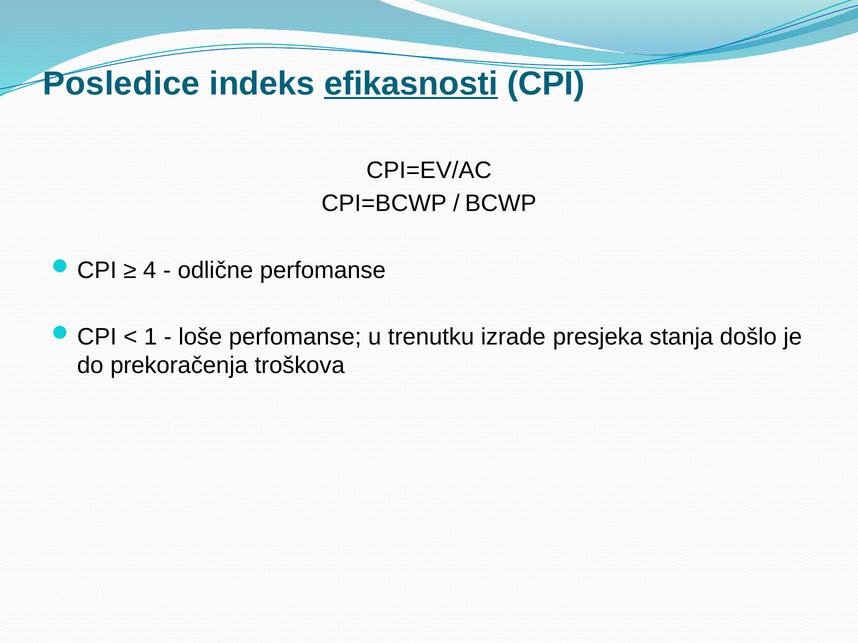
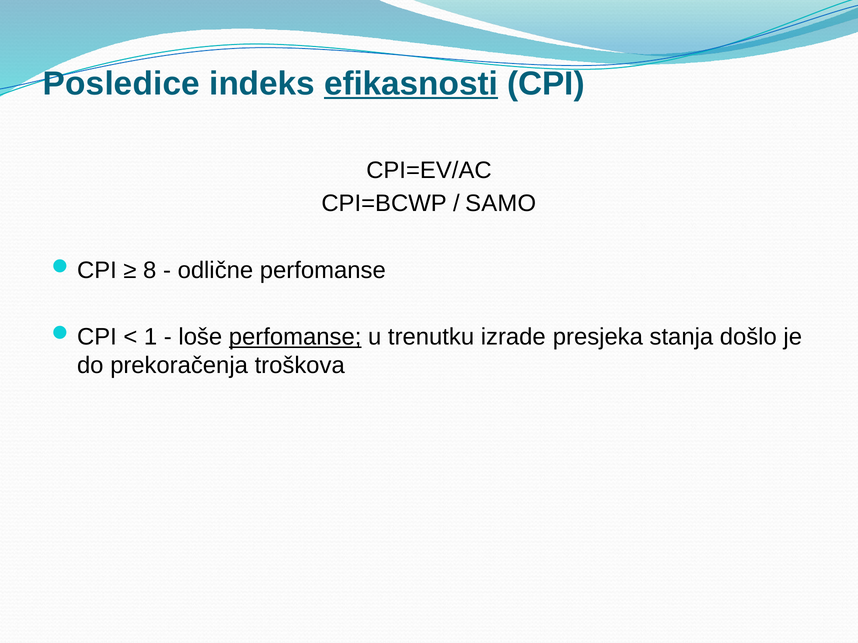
BCWP: BCWP -> SAMO
4: 4 -> 8
perfomanse at (295, 337) underline: none -> present
